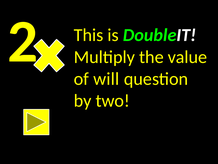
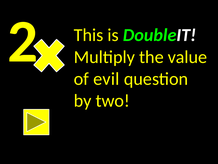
will: will -> evil
